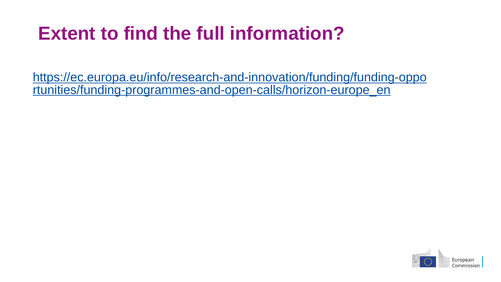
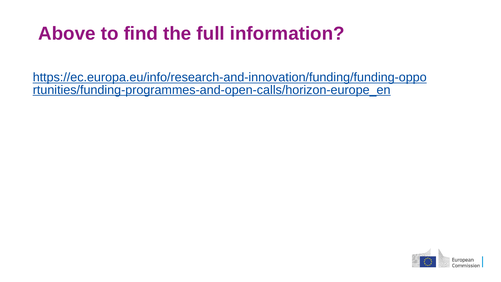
Extent: Extent -> Above
